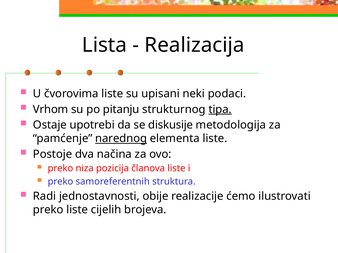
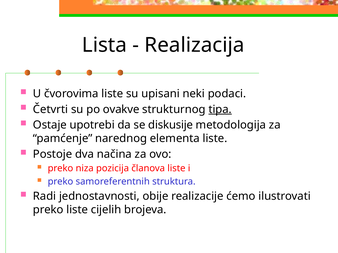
Vrhom: Vrhom -> Četvrti
pitanju: pitanju -> ovakve
narednog underline: present -> none
